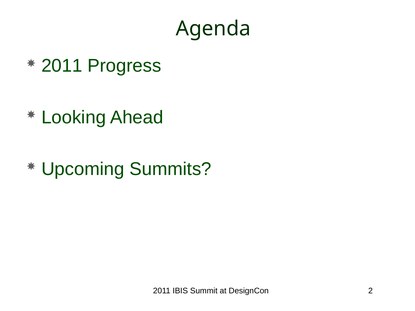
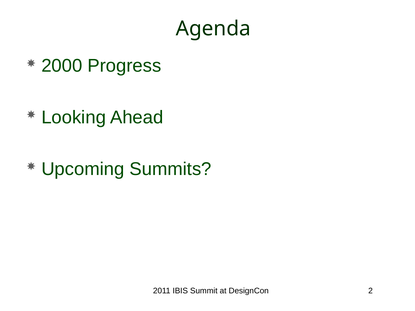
2011 at (62, 66): 2011 -> 2000
